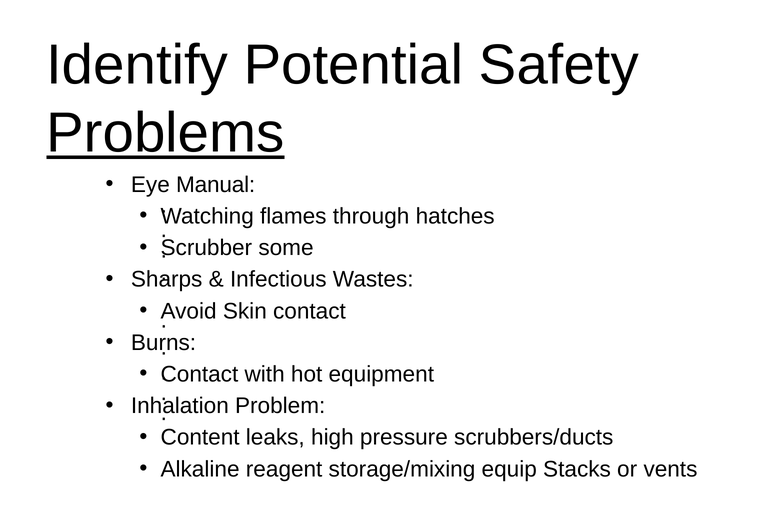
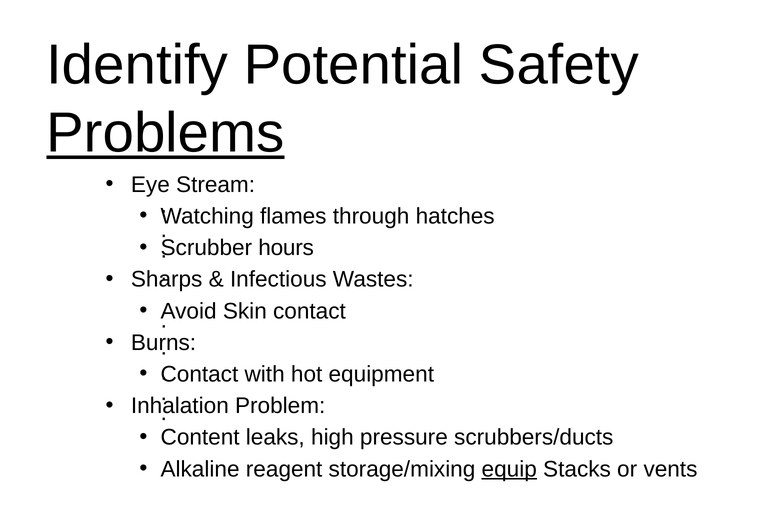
Manual: Manual -> Stream
some: some -> hours
equip underline: none -> present
